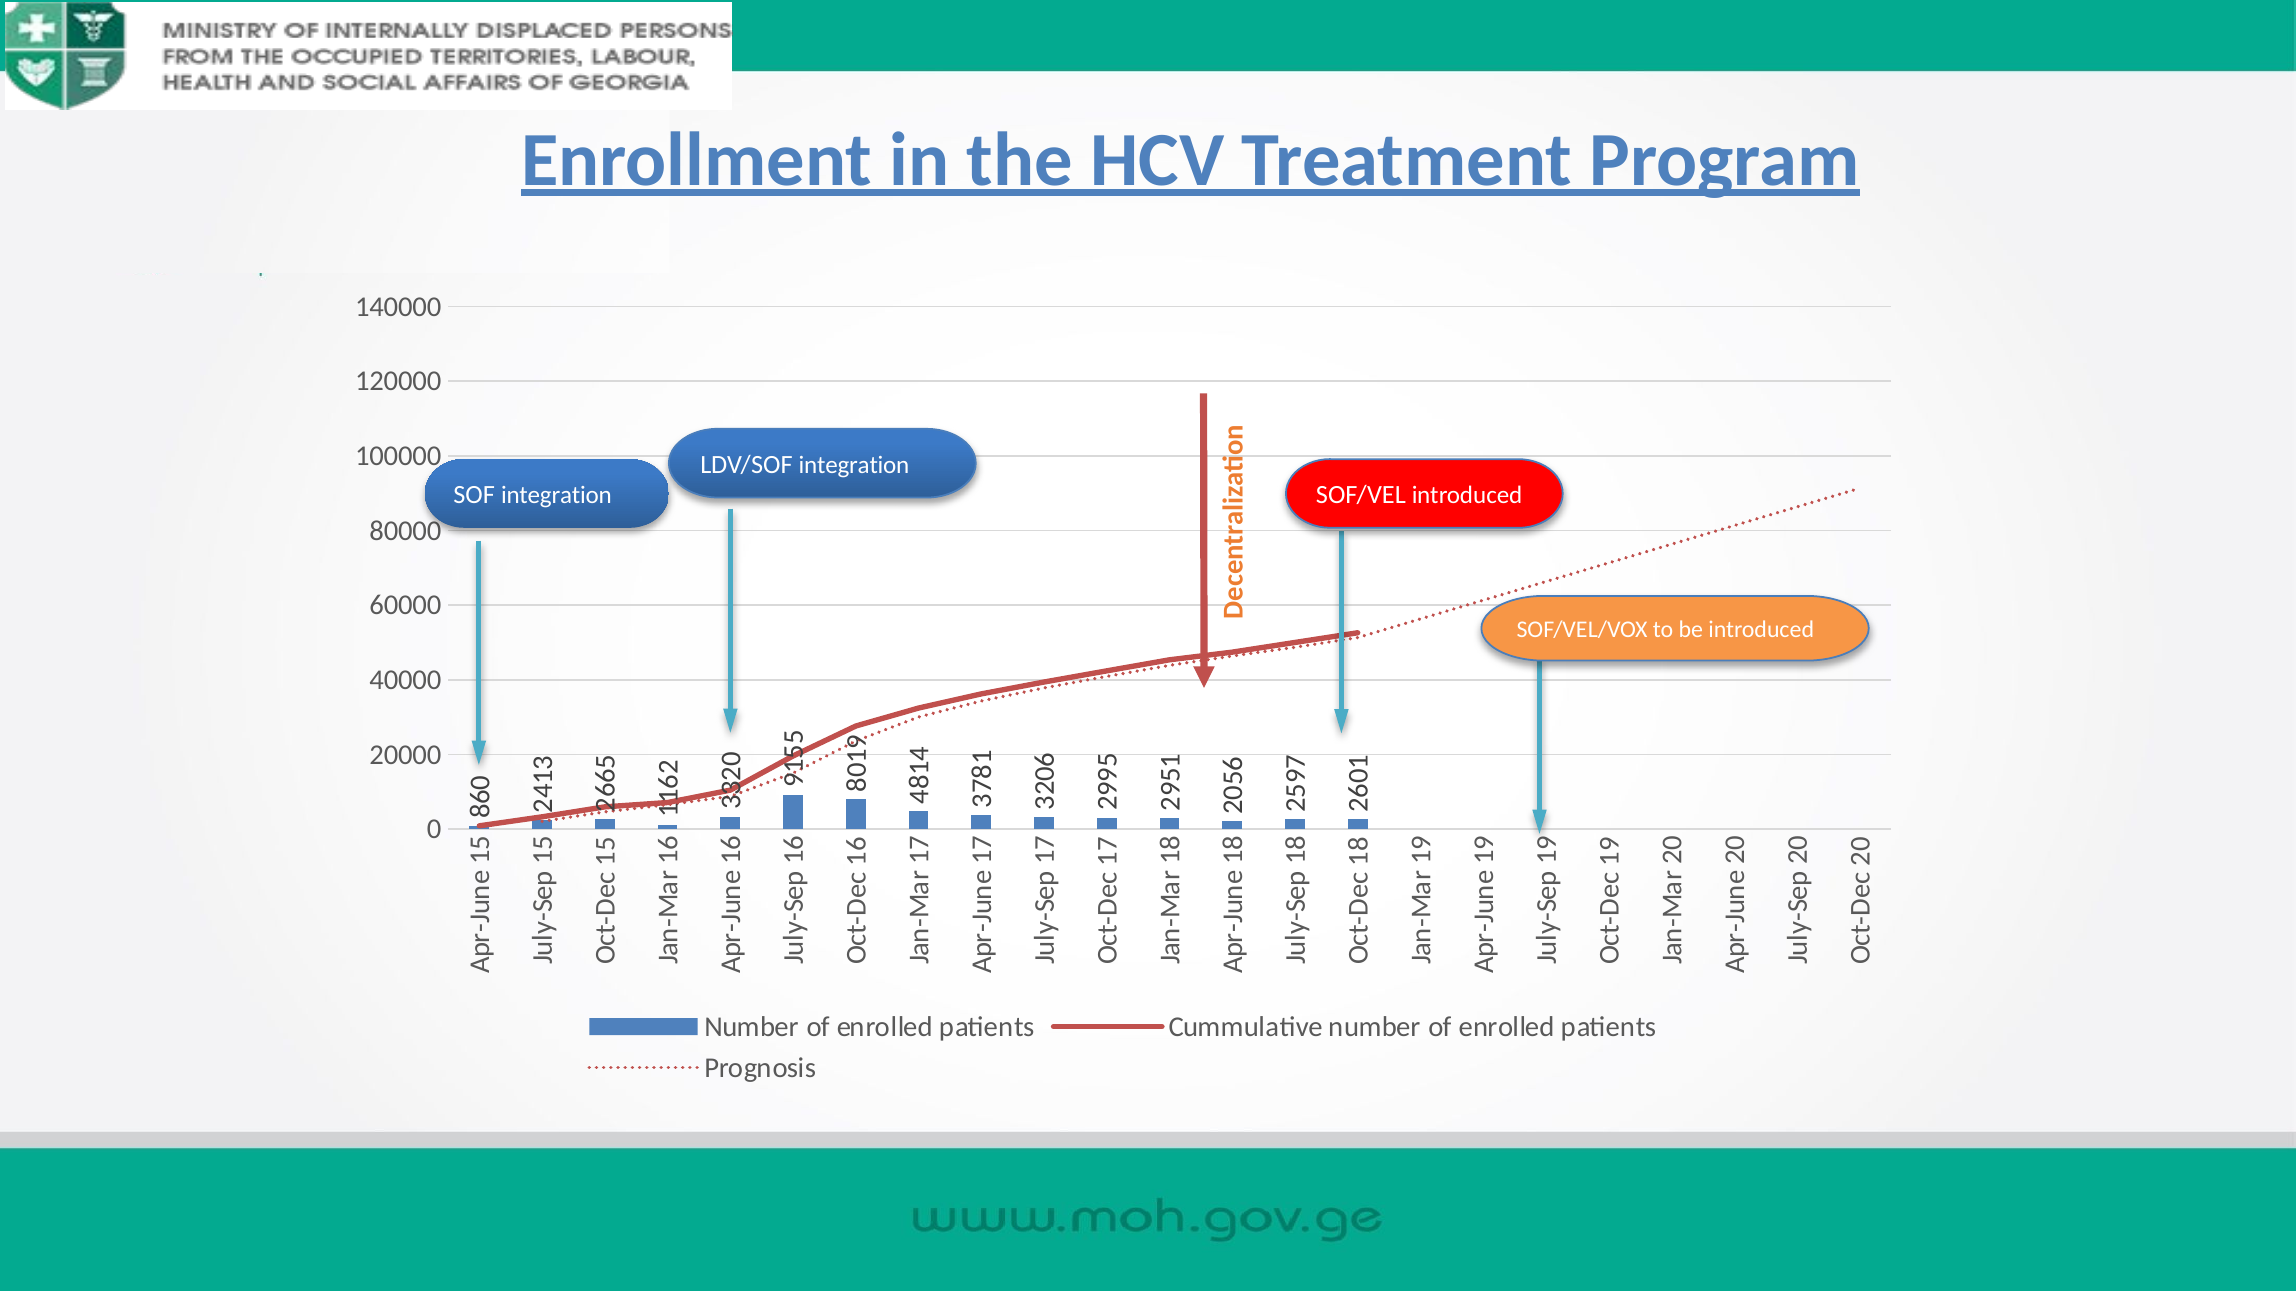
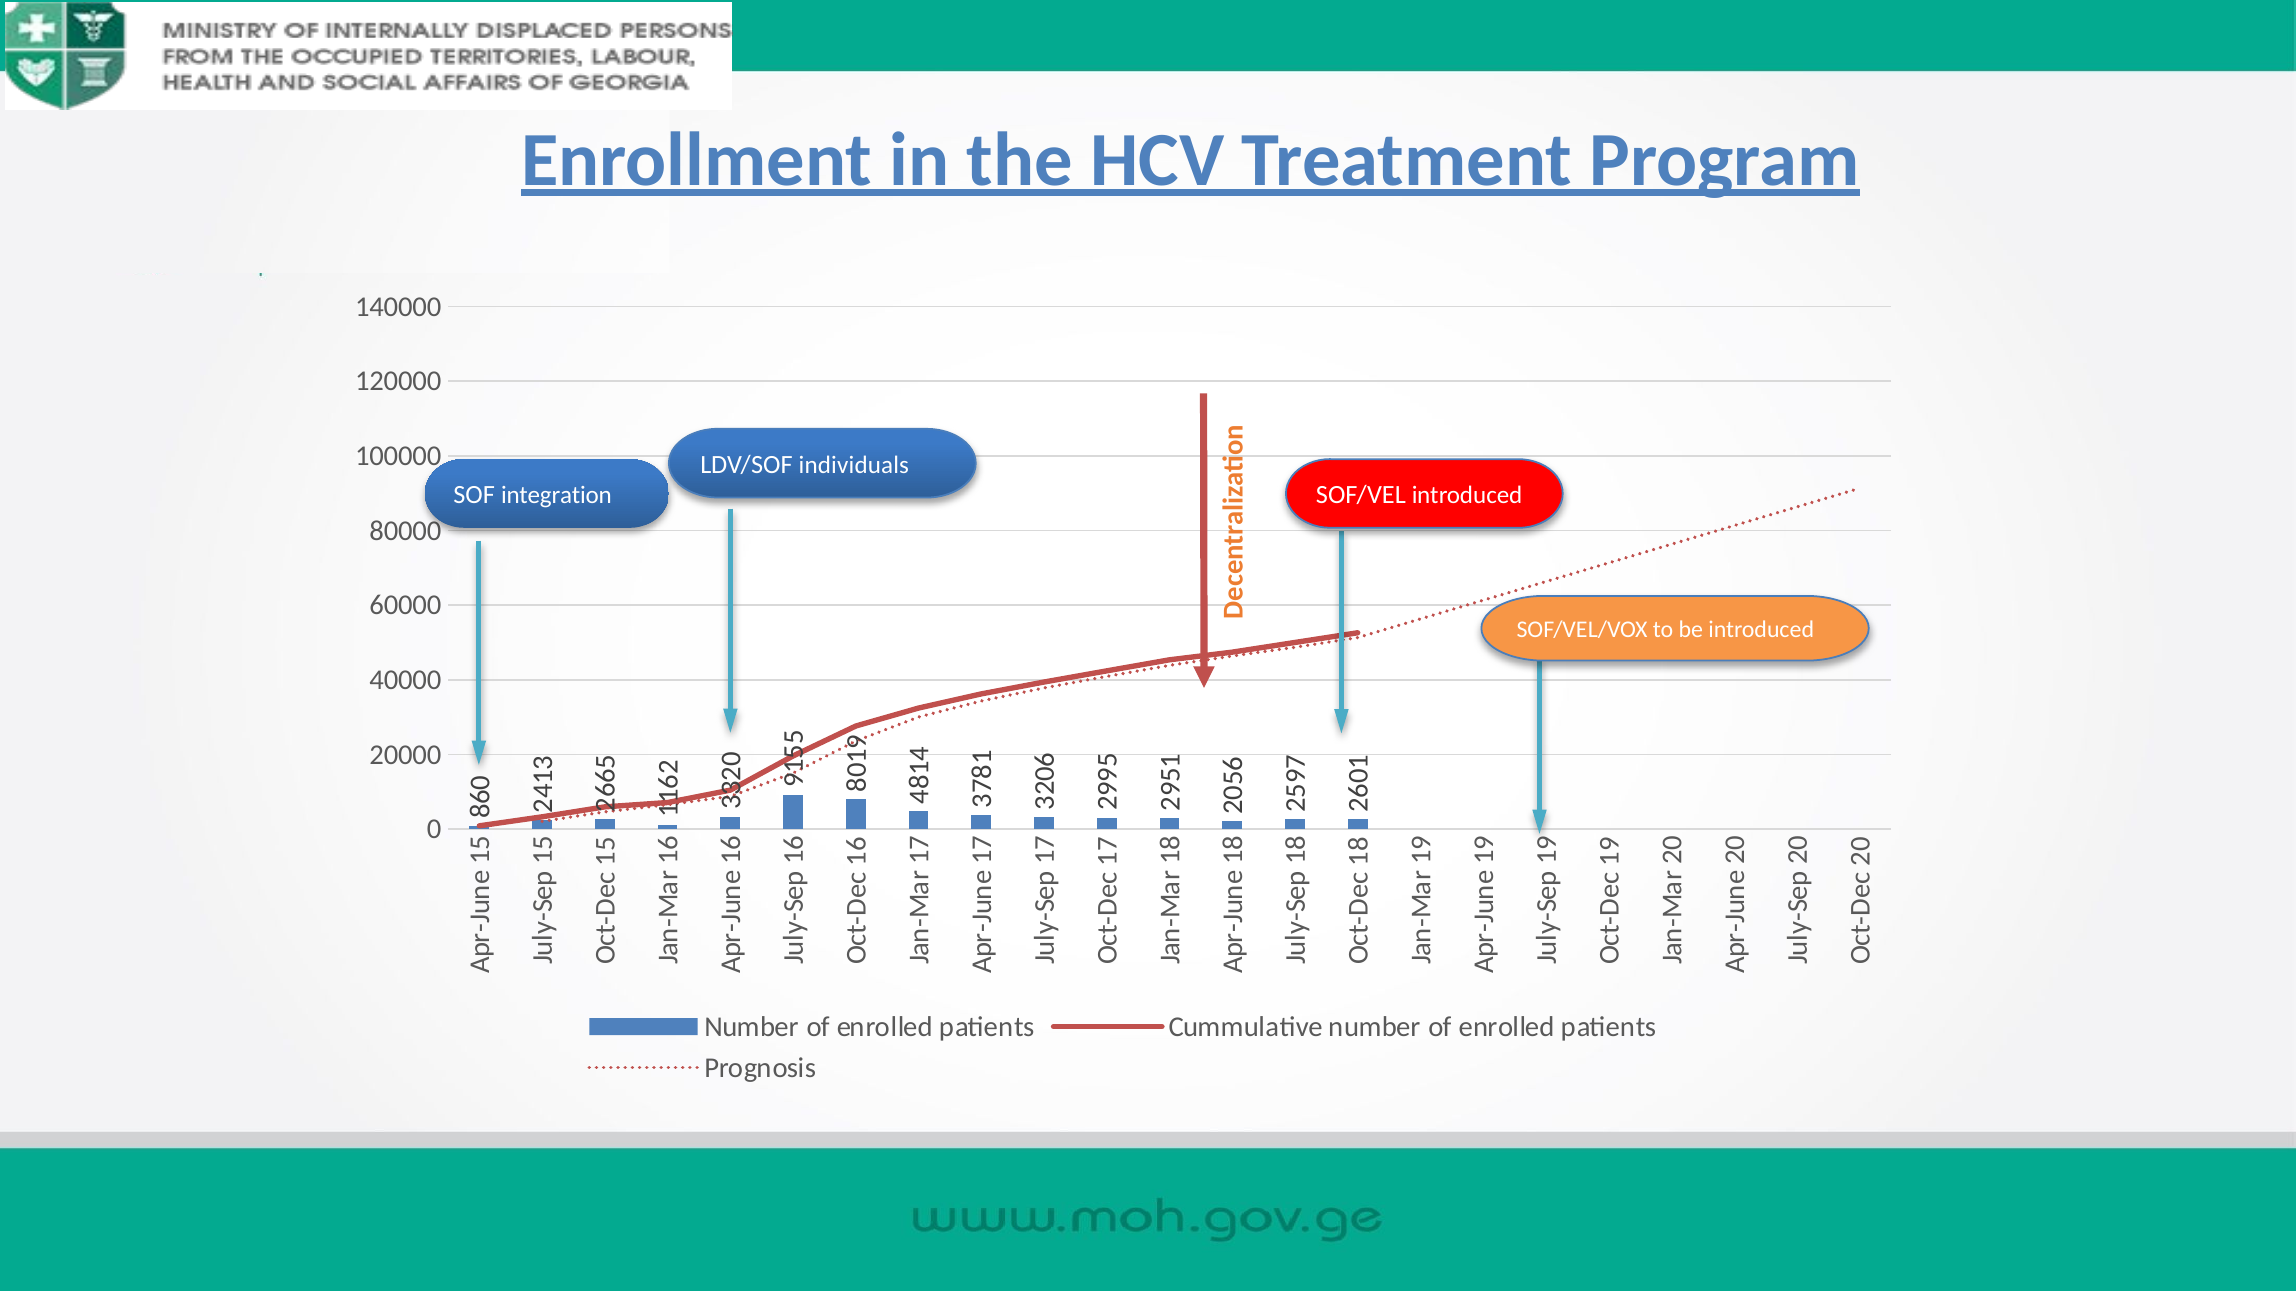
LDV/SOF integration: integration -> individuals
